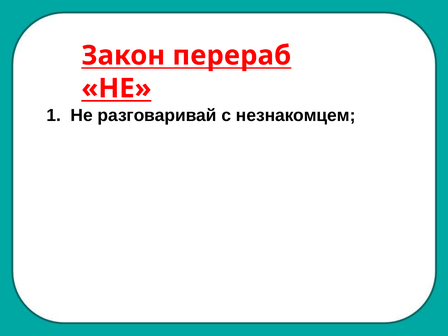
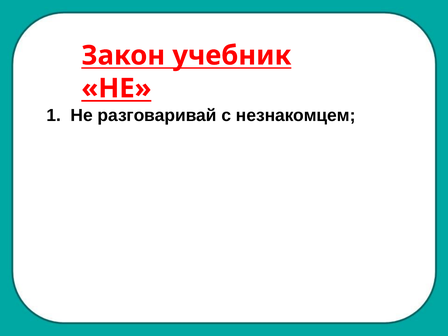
перераб: перераб -> учебник
